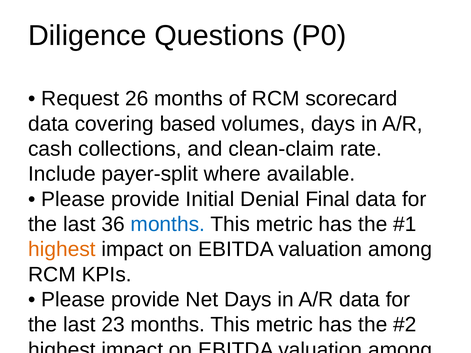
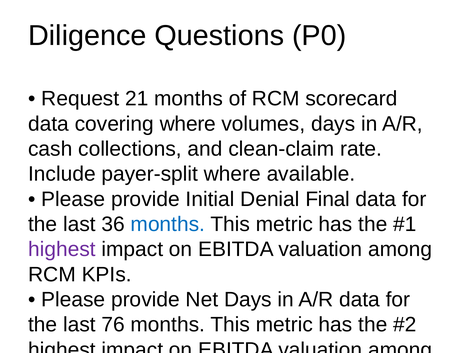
26: 26 -> 21
covering based: based -> where
highest at (62, 250) colour: orange -> purple
23: 23 -> 76
